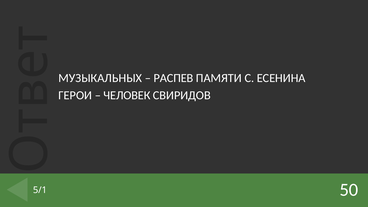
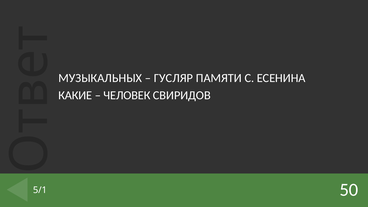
РАСПЕВ: РАСПЕВ -> ГУСЛЯР
ГЕРОИ: ГЕРОИ -> КАКИЕ
